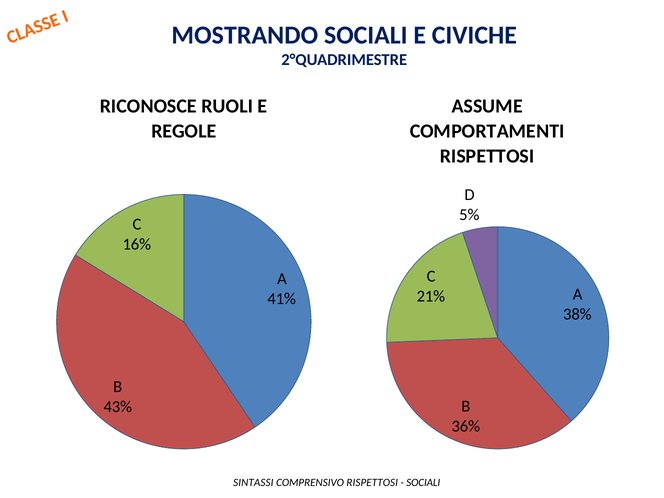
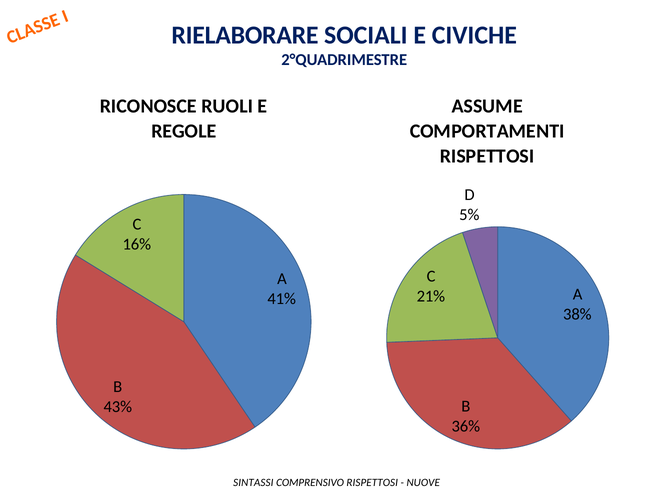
MOSTRANDO: MOSTRANDO -> RIELABORARE
SOCIALI at (423, 483): SOCIALI -> NUOVE
